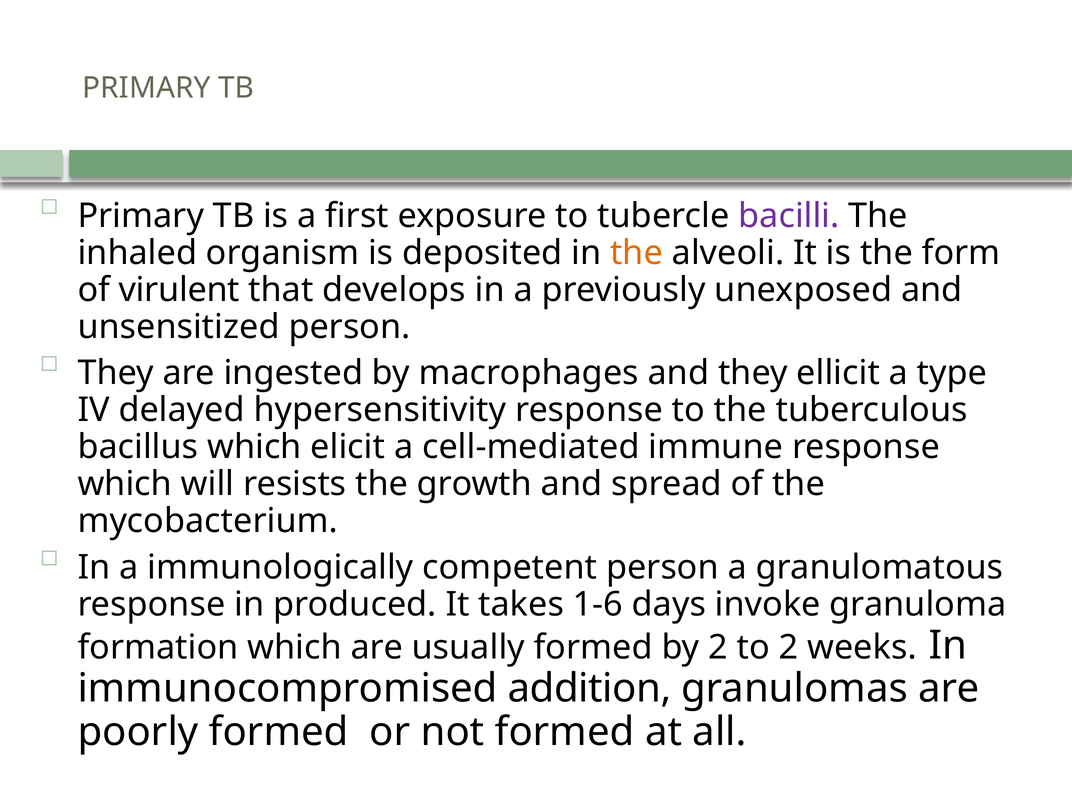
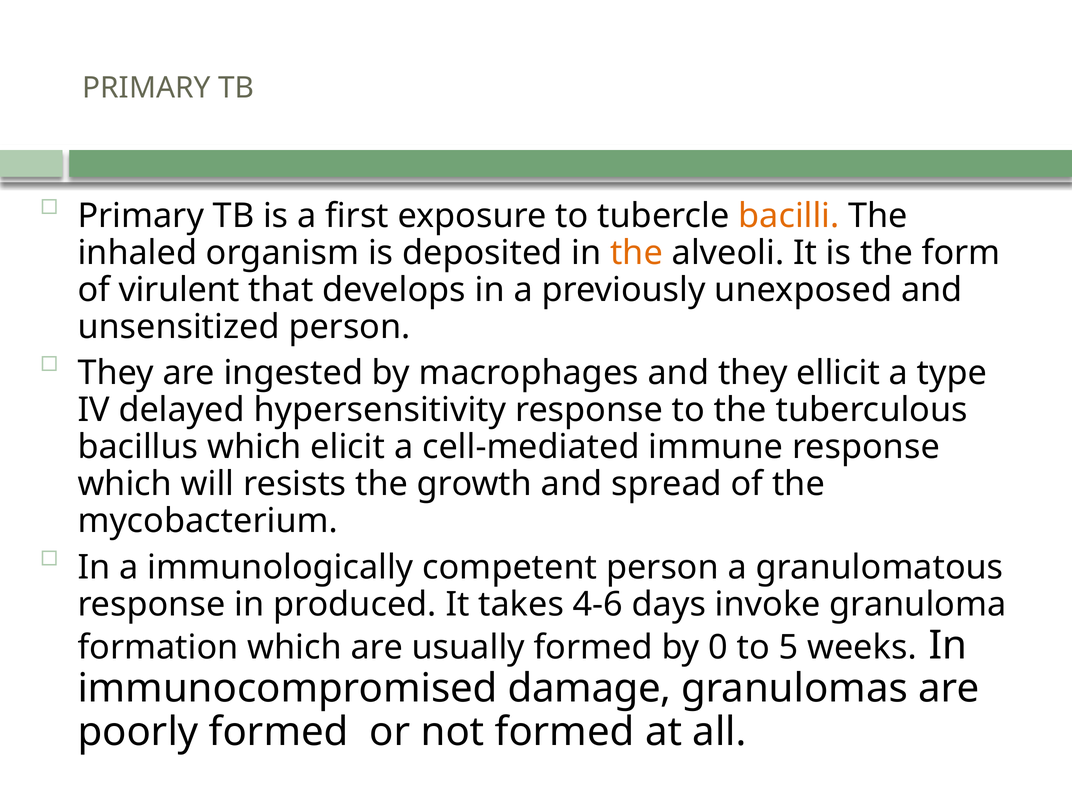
bacilli colour: purple -> orange
1-6: 1-6 -> 4-6
by 2: 2 -> 0
to 2: 2 -> 5
addition: addition -> damage
